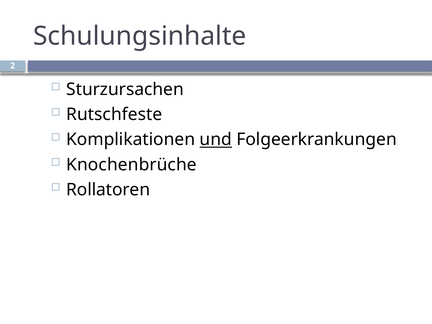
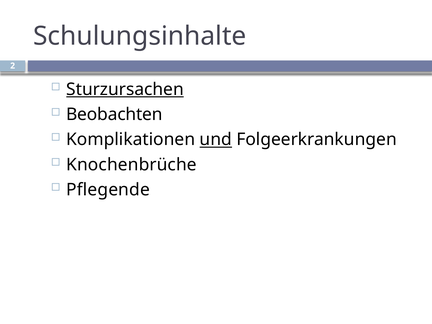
Sturzursachen underline: none -> present
Rutschfeste: Rutschfeste -> Beobachten
Rollatoren: Rollatoren -> Pflegende
